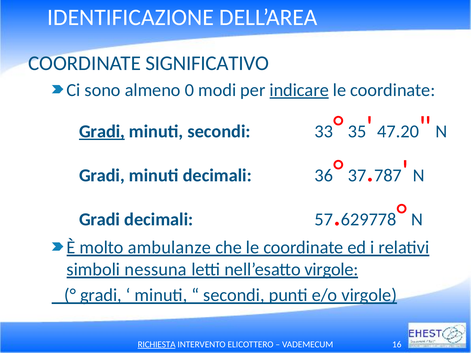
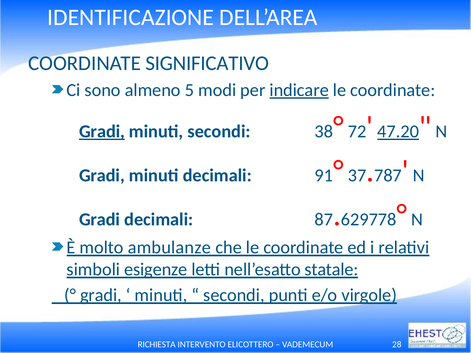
0: 0 -> 5
33: 33 -> 38
35: 35 -> 72
47.20 underline: none -> present
36: 36 -> 91
57: 57 -> 87
nessuna: nessuna -> esigenze
nell’esatto virgole: virgole -> statale
RICHIESTA underline: present -> none
16: 16 -> 28
